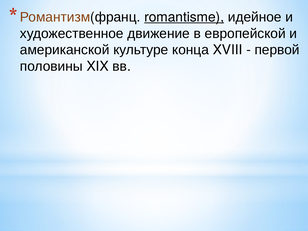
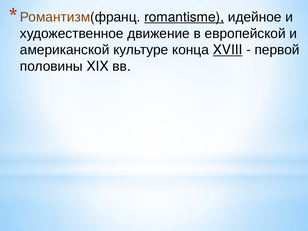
XVIII underline: none -> present
